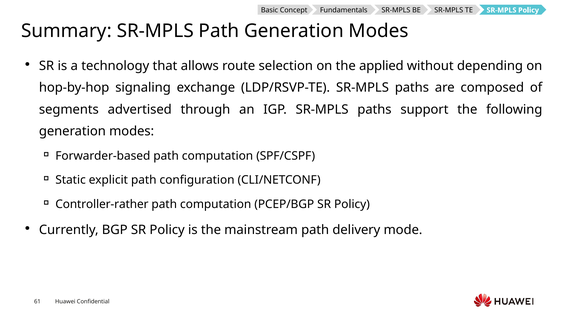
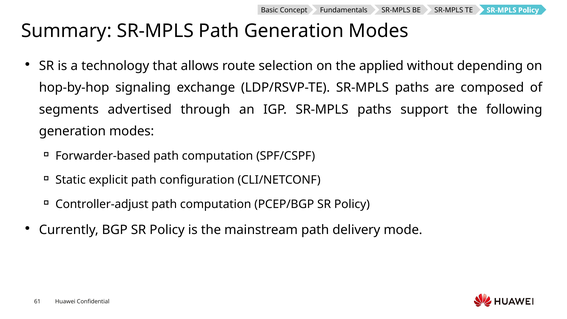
Controller-rather: Controller-rather -> Controller-adjust
